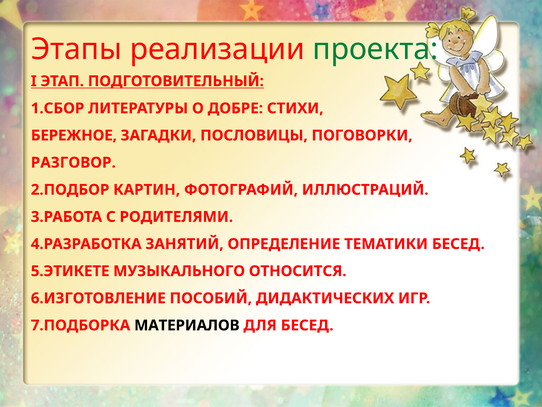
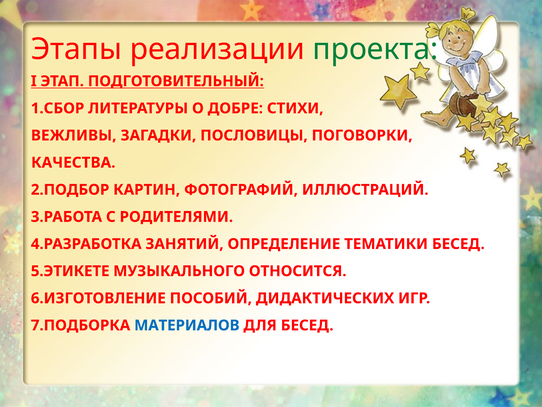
БЕРЕЖНОЕ: БЕРЕЖНОЕ -> ВЕЖЛИВЫ
РАЗГОВОР: РАЗГОВОР -> КАЧЕСТВА
МАТЕРИАЛОВ colour: black -> blue
